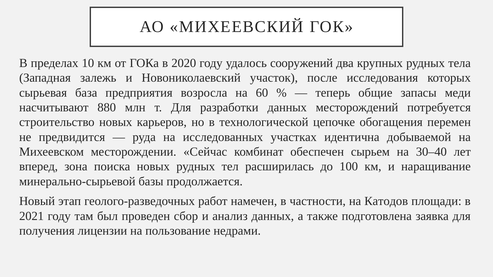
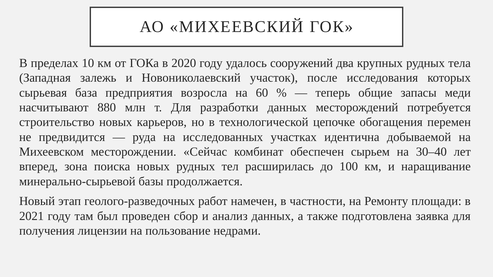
Катодов: Катодов -> Ремонту
